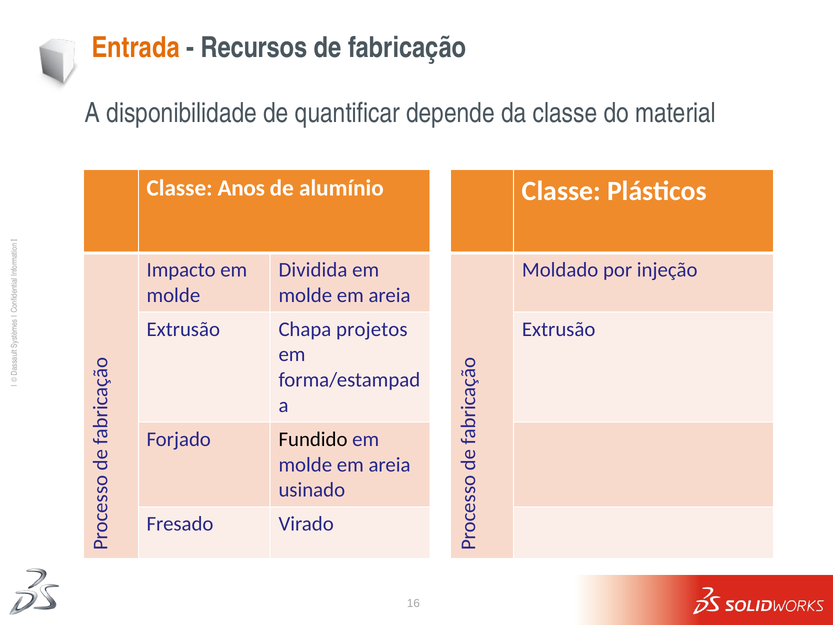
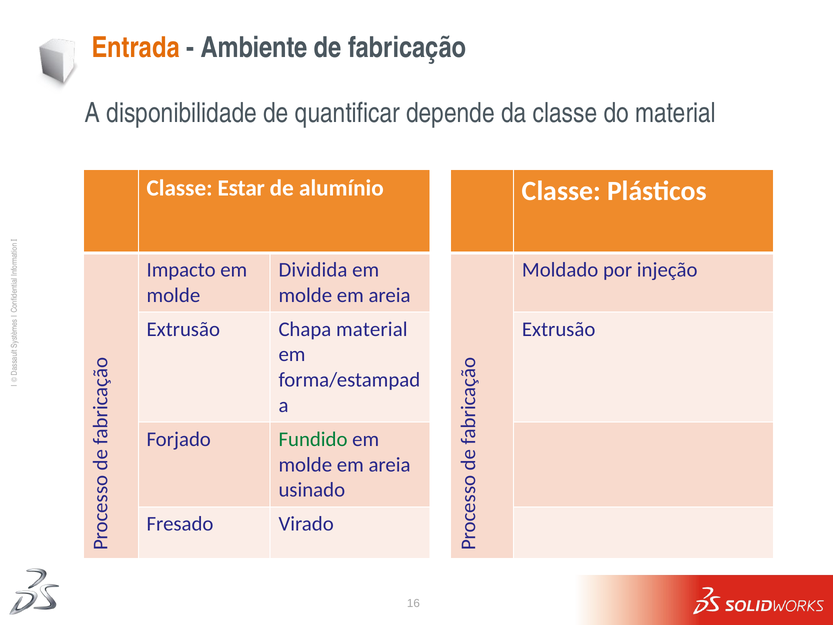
Recursos: Recursos -> Ambiente
Anos: Anos -> Estar
Chapa projetos: projetos -> material
Fundido colour: black -> green
